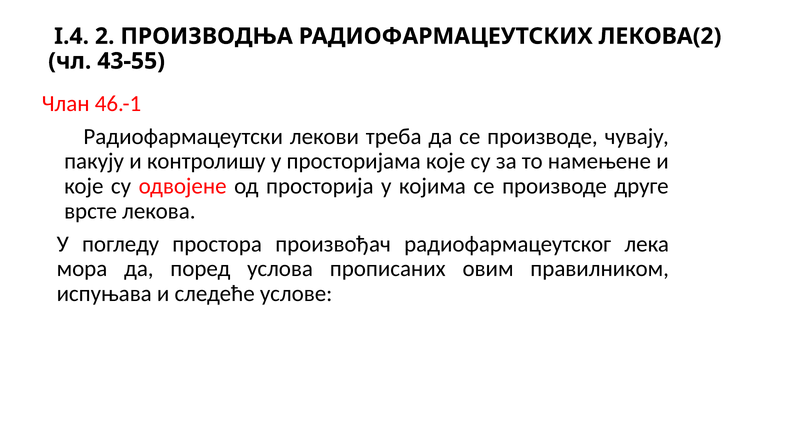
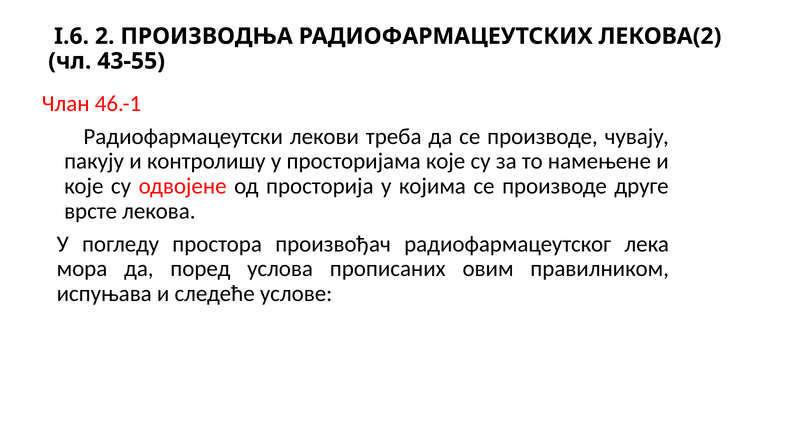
I.4: I.4 -> I.6
